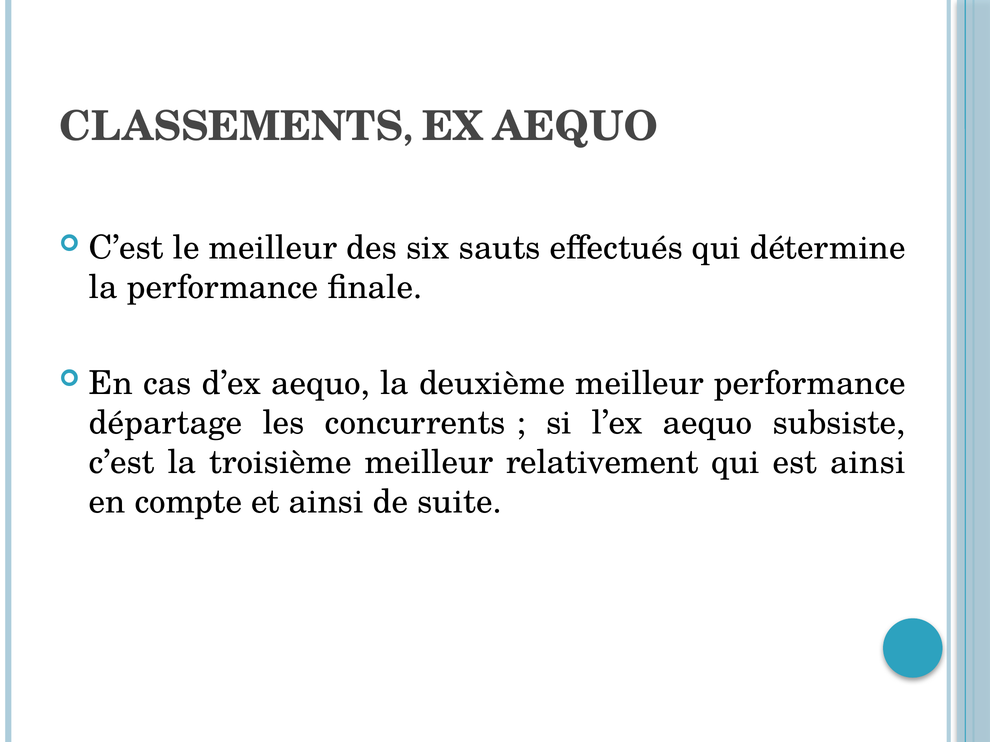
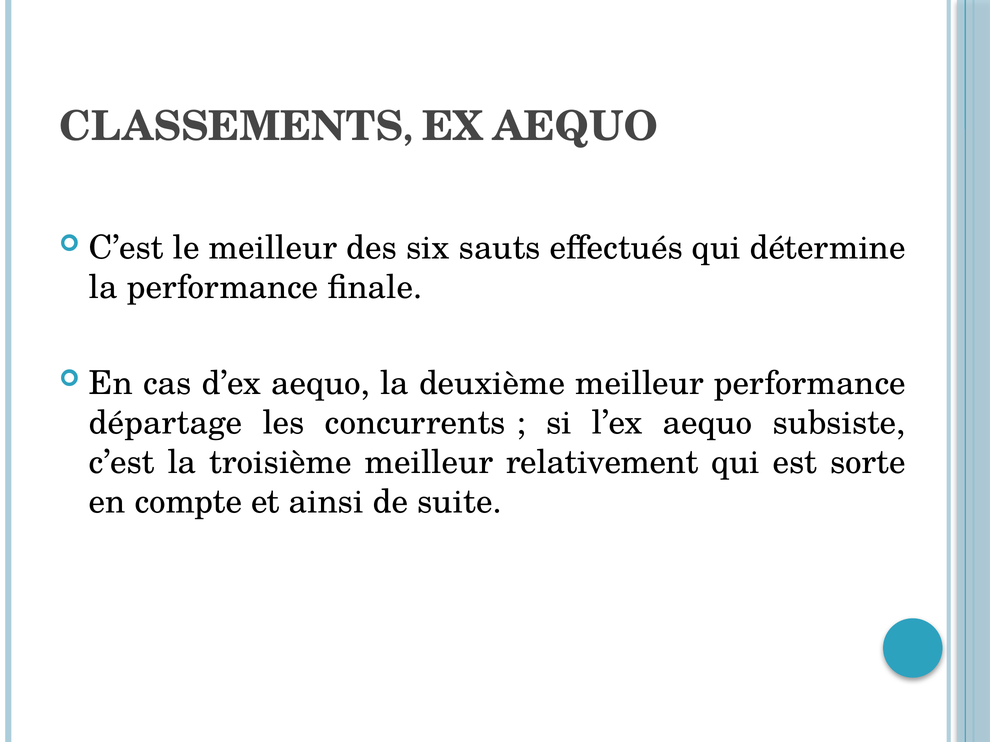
est ainsi: ainsi -> sorte
